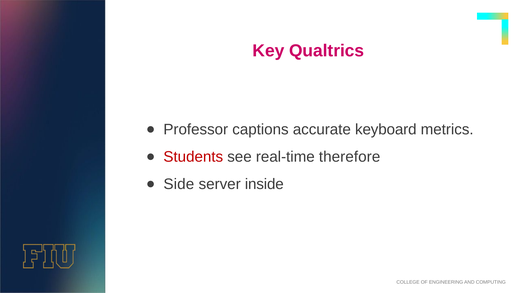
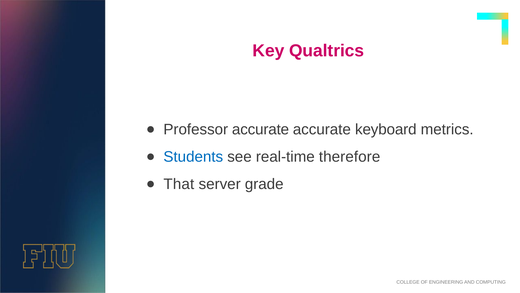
Professor captions: captions -> accurate
Students colour: red -> blue
Side: Side -> That
inside: inside -> grade
